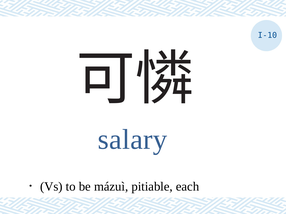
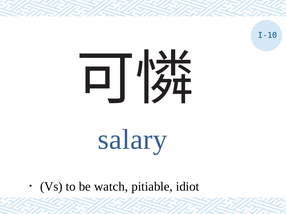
mázuì: mázuì -> watch
each: each -> idiot
